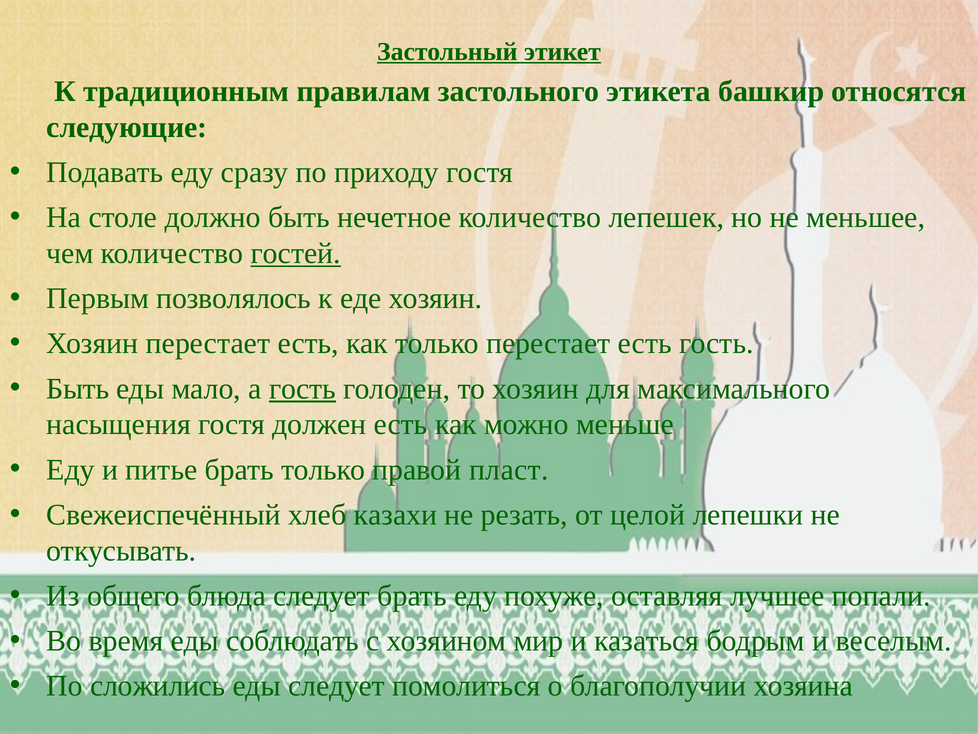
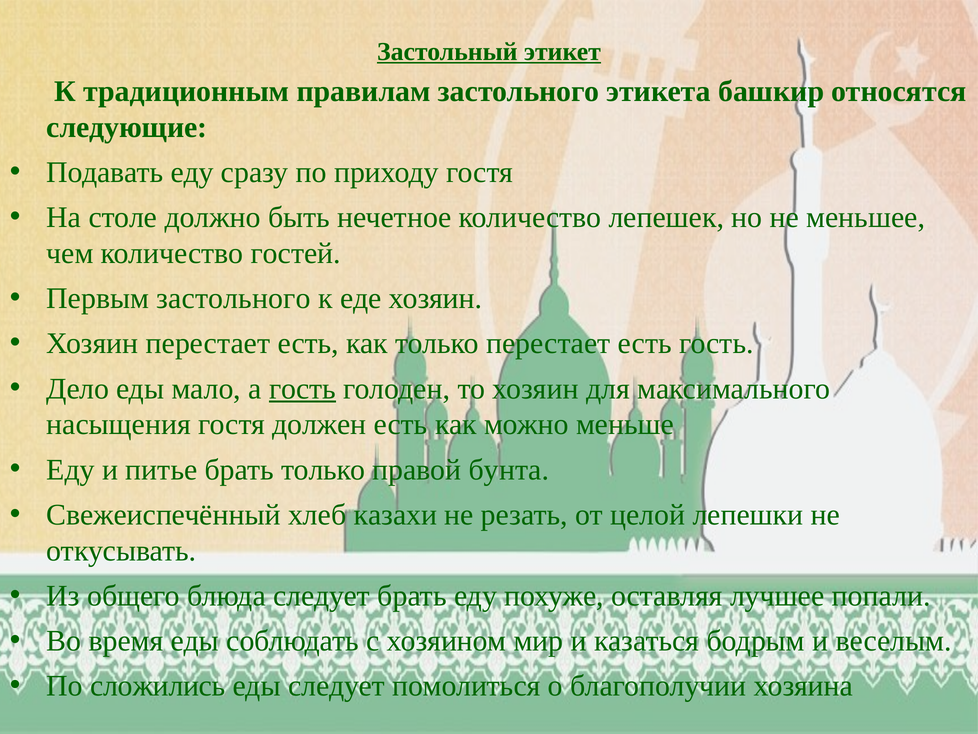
гостей underline: present -> none
Первым позволялось: позволялось -> застольного
Быть at (78, 388): Быть -> Дело
пласт: пласт -> бунта
